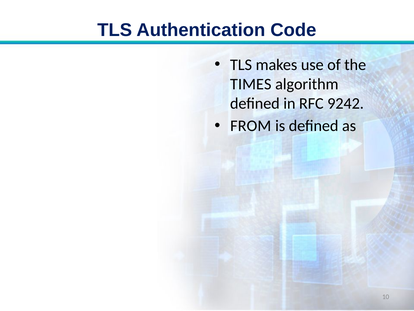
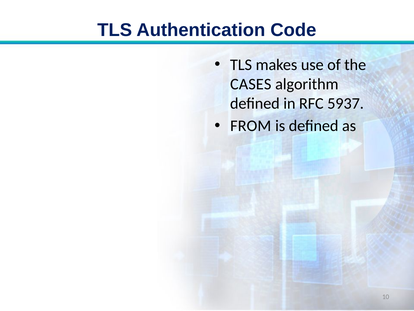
TIMES: TIMES -> CASES
9242: 9242 -> 5937
